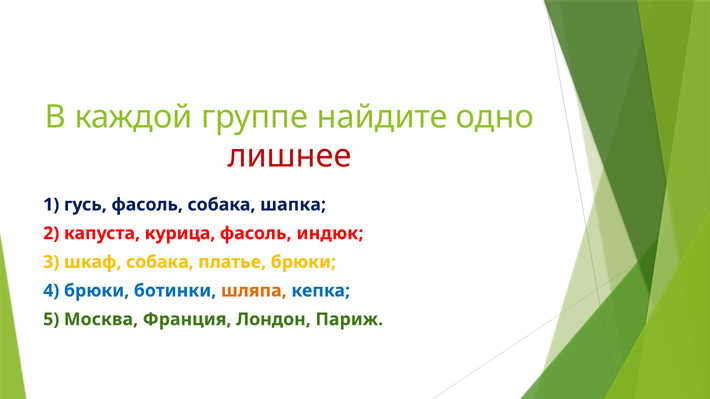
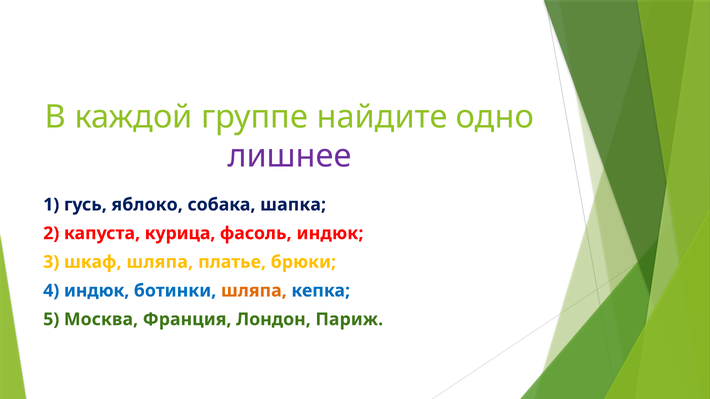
лишнее colour: red -> purple
гусь фасоль: фасоль -> яблоко
шкаф собака: собака -> шляпа
4 брюки: брюки -> индюк
